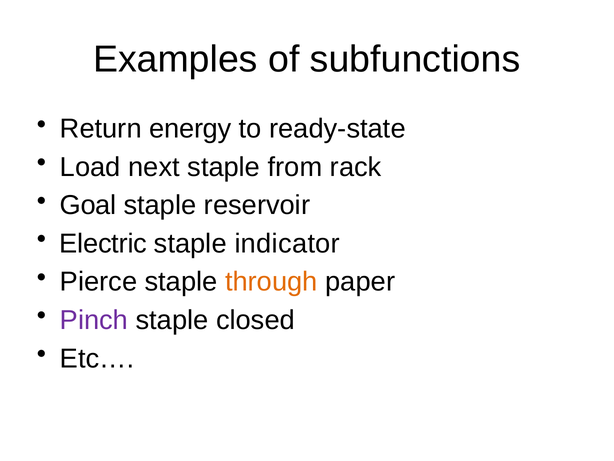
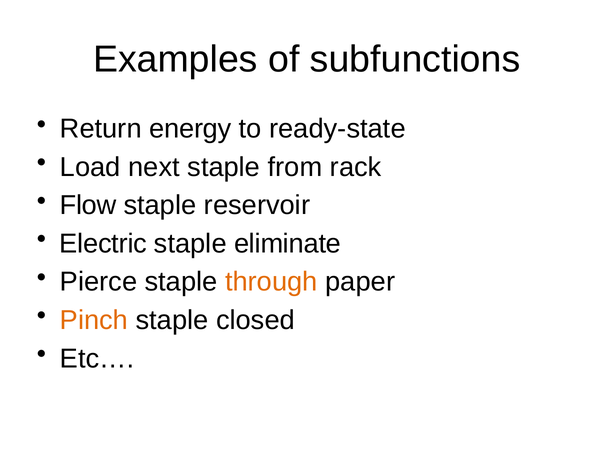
Goal: Goal -> Flow
indicator: indicator -> eliminate
Pinch colour: purple -> orange
